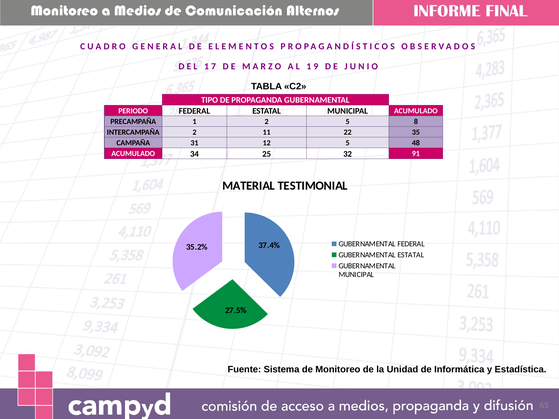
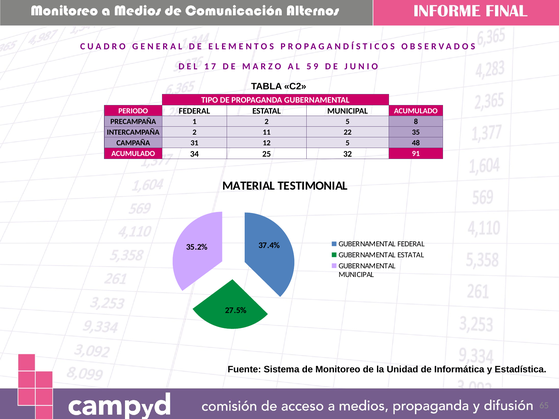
1 at (309, 66): 1 -> 5
